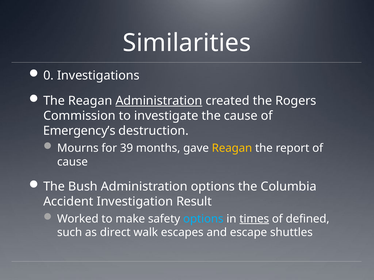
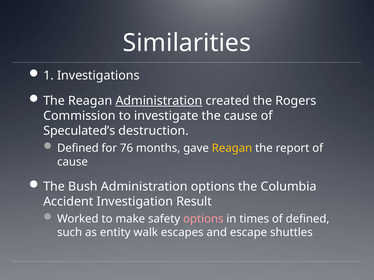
0: 0 -> 1
Emergency’s: Emergency’s -> Speculated’s
Mourns at (78, 148): Mourns -> Defined
39: 39 -> 76
options at (203, 219) colour: light blue -> pink
times underline: present -> none
direct: direct -> entity
